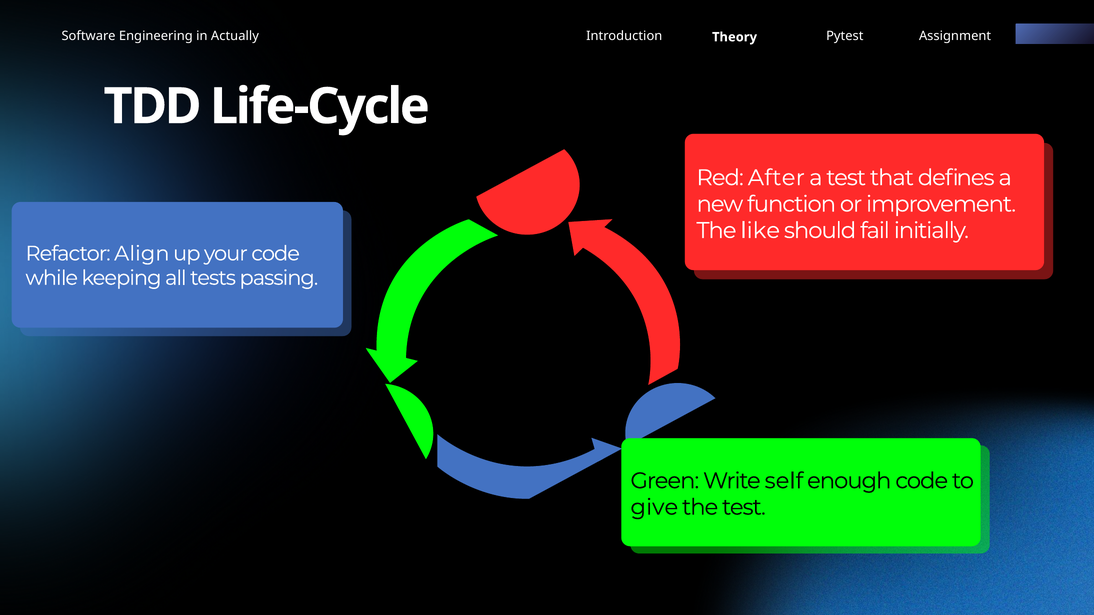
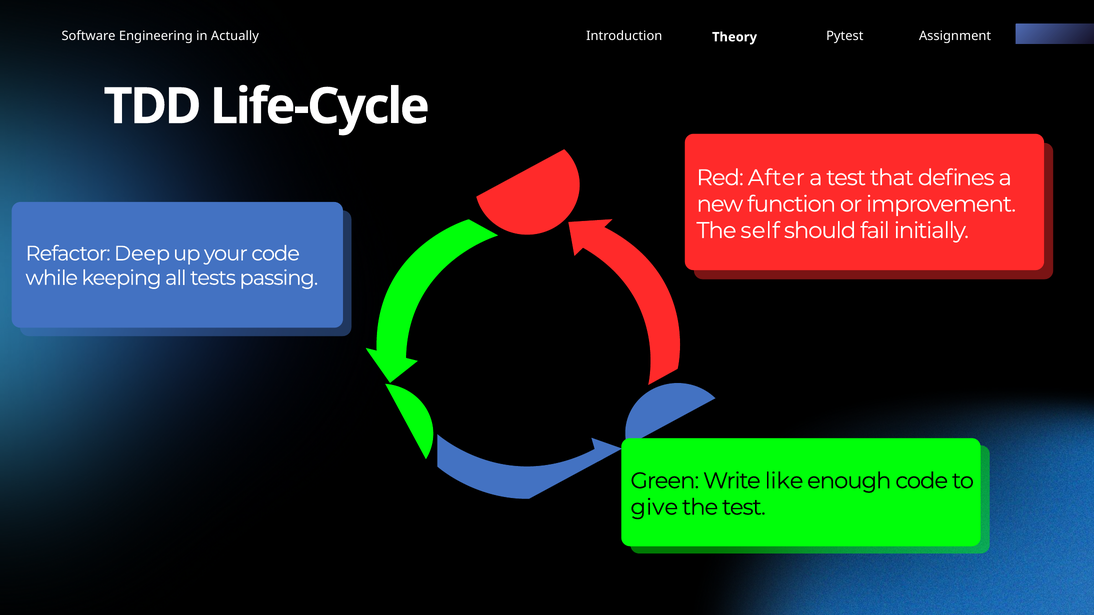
like: like -> self
Align: Align -> Deep
self: self -> like
